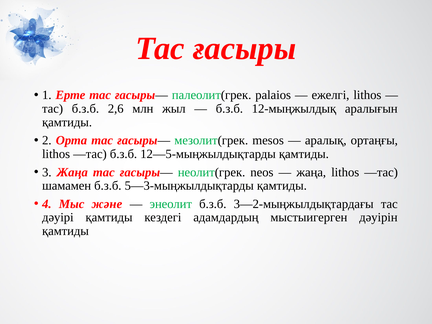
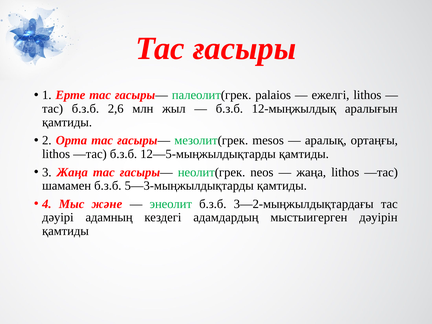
дәуірі қамтиды: қамтиды -> адамның
